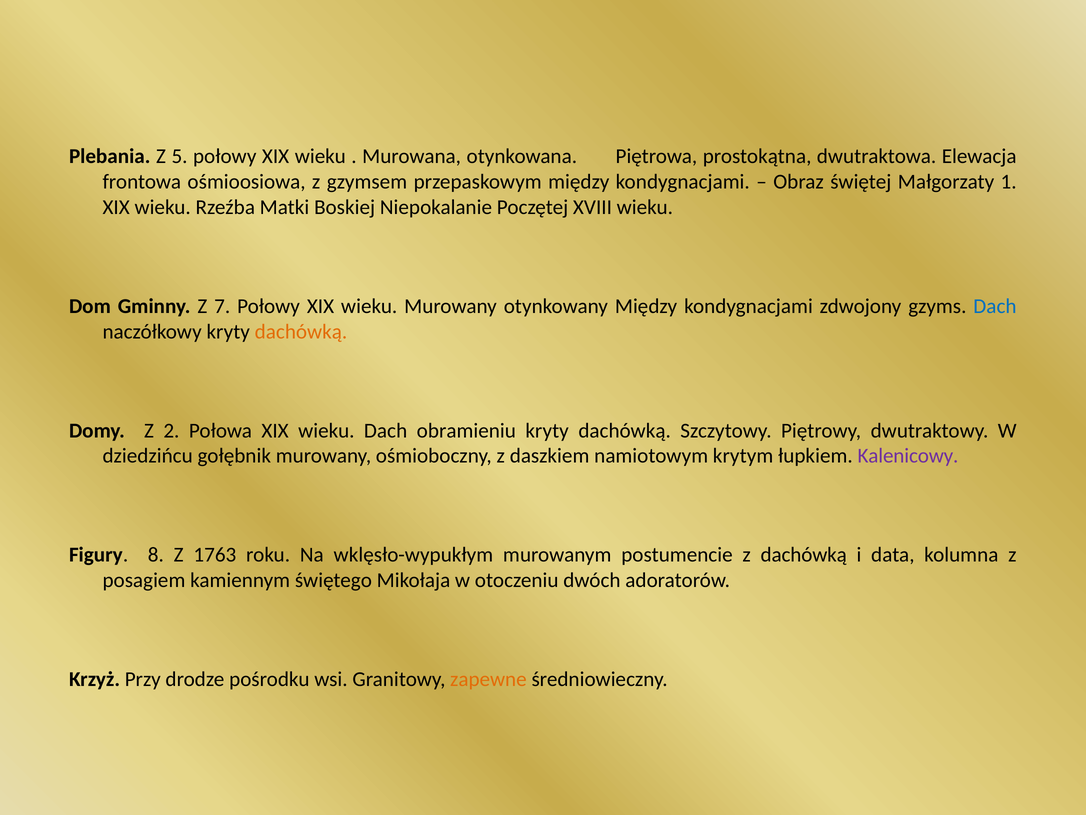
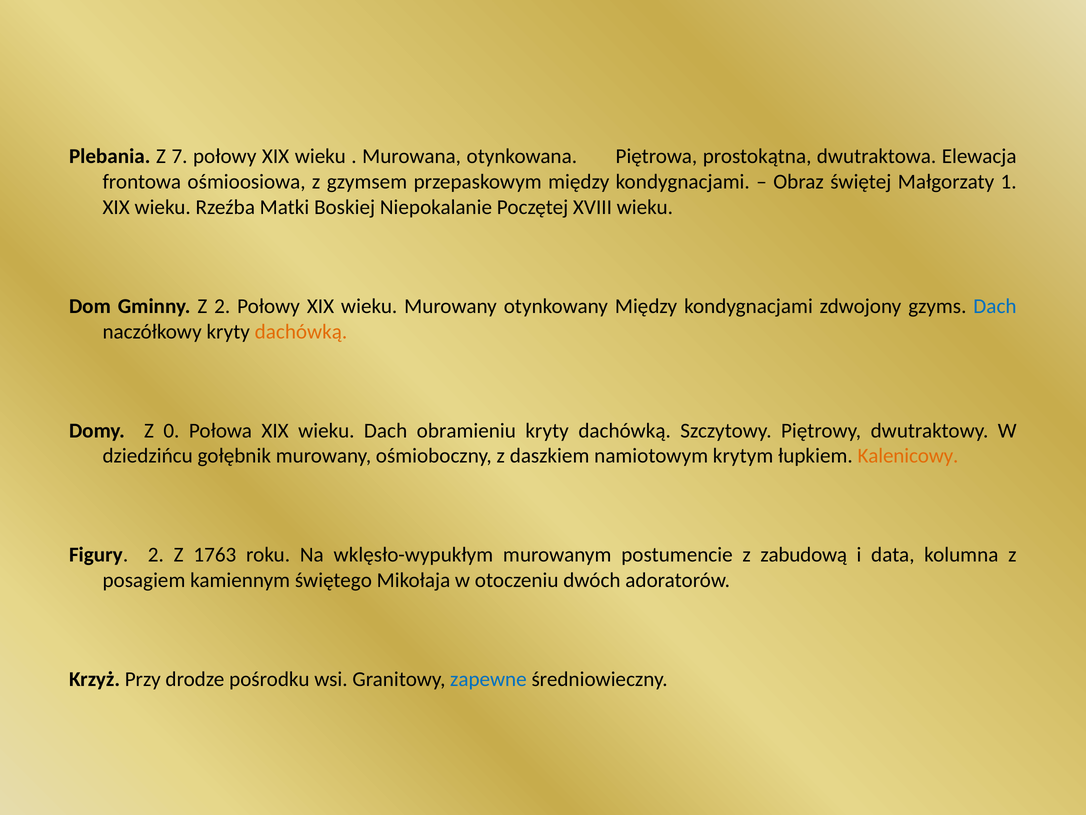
5: 5 -> 7
Z 7: 7 -> 2
2: 2 -> 0
Kalenicowy colour: purple -> orange
Figury 8: 8 -> 2
z dachówką: dachówką -> zabudową
zapewne colour: orange -> blue
